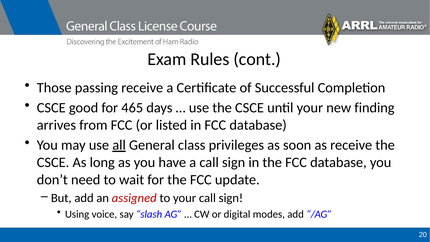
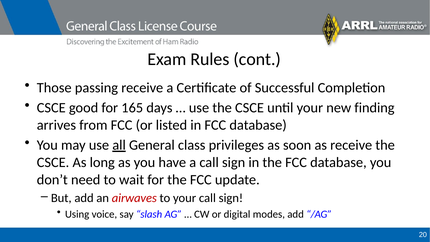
465: 465 -> 165
assigned: assigned -> airwaves
